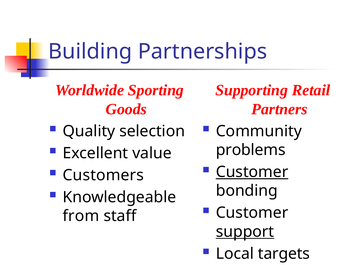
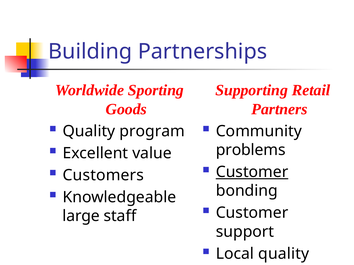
selection: selection -> program
from: from -> large
support at (245, 232) underline: present -> none
Local targets: targets -> quality
